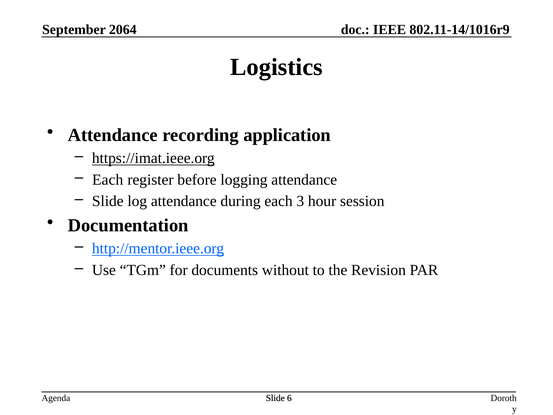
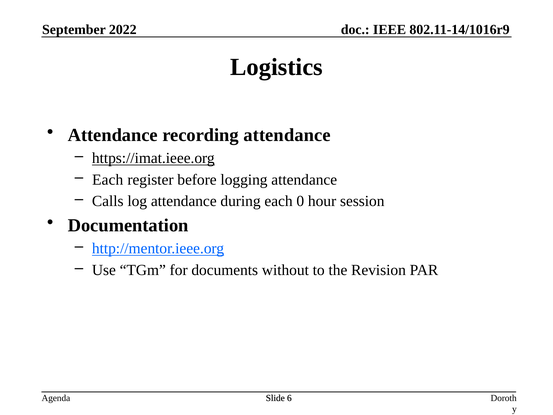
2064: 2064 -> 2022
recording application: application -> attendance
Slide at (108, 201): Slide -> Calls
3: 3 -> 0
